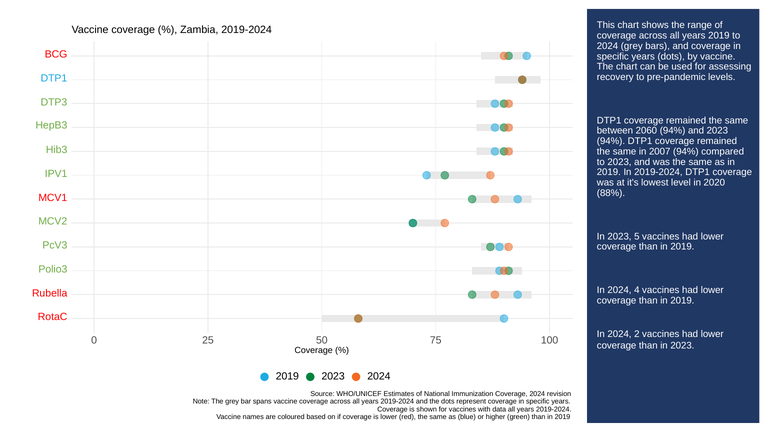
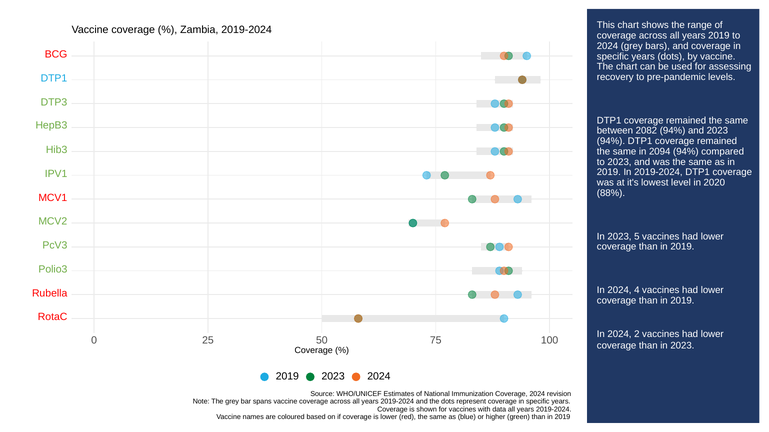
2060: 2060 -> 2082
2007: 2007 -> 2094
